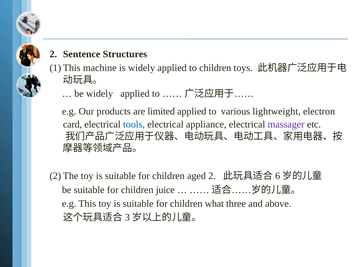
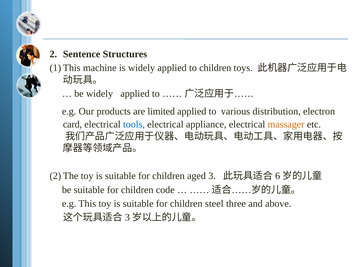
lightweight: lightweight -> distribution
massager colour: purple -> orange
aged 2: 2 -> 3
juice: juice -> code
what: what -> steel
